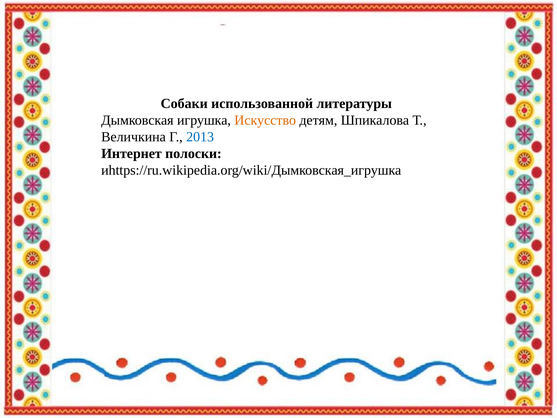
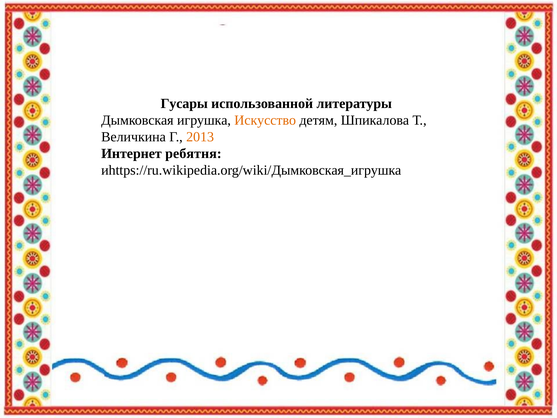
Собаки: Собаки -> Гусары
2013 colour: blue -> orange
полоски: полоски -> ребятня
